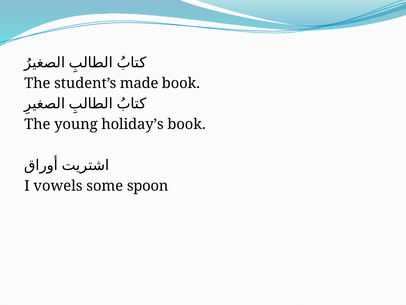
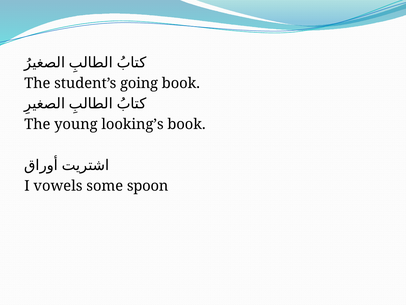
made: made -> going
holiday’s: holiday’s -> looking’s
